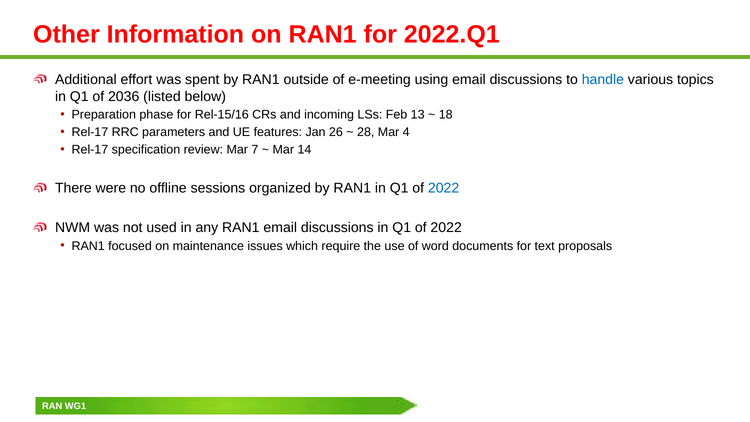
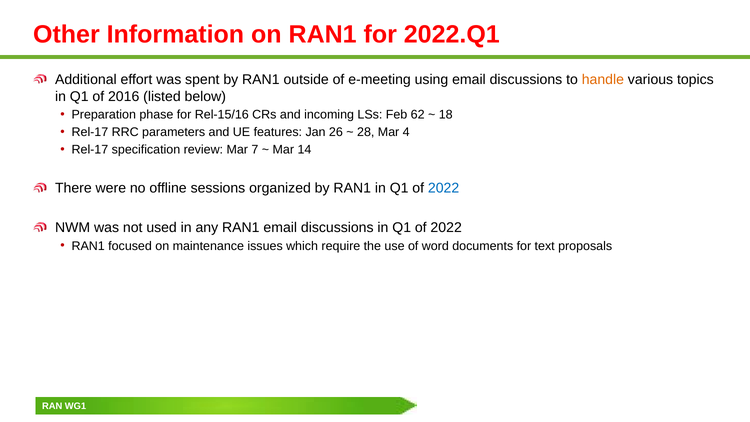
handle colour: blue -> orange
2036: 2036 -> 2016
13: 13 -> 62
